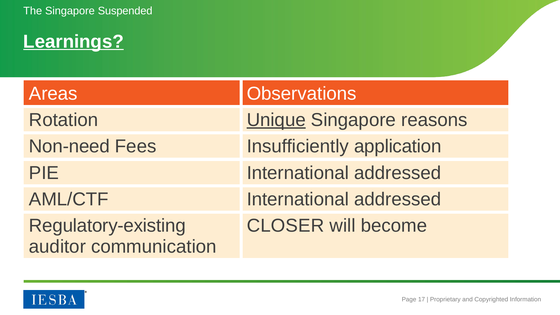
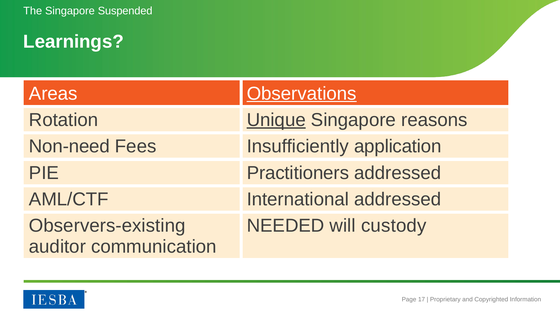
Learnings underline: present -> none
Observations underline: none -> present
PIE International: International -> Practitioners
Regulatory-existing: Regulatory-existing -> Observers-existing
CLOSER: CLOSER -> NEEDED
become: become -> custody
